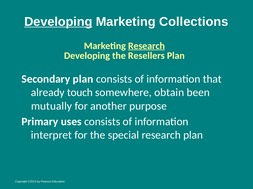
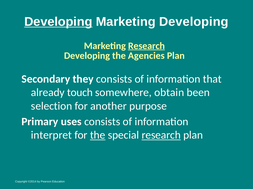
Marketing Collections: Collections -> Developing
Resellers: Resellers -> Agencies
Secondary plan: plan -> they
mutually: mutually -> selection
the at (98, 136) underline: none -> present
research at (161, 136) underline: none -> present
